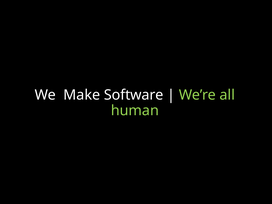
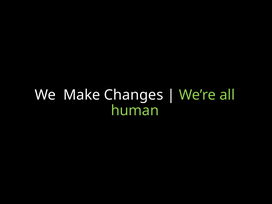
Software: Software -> Changes
